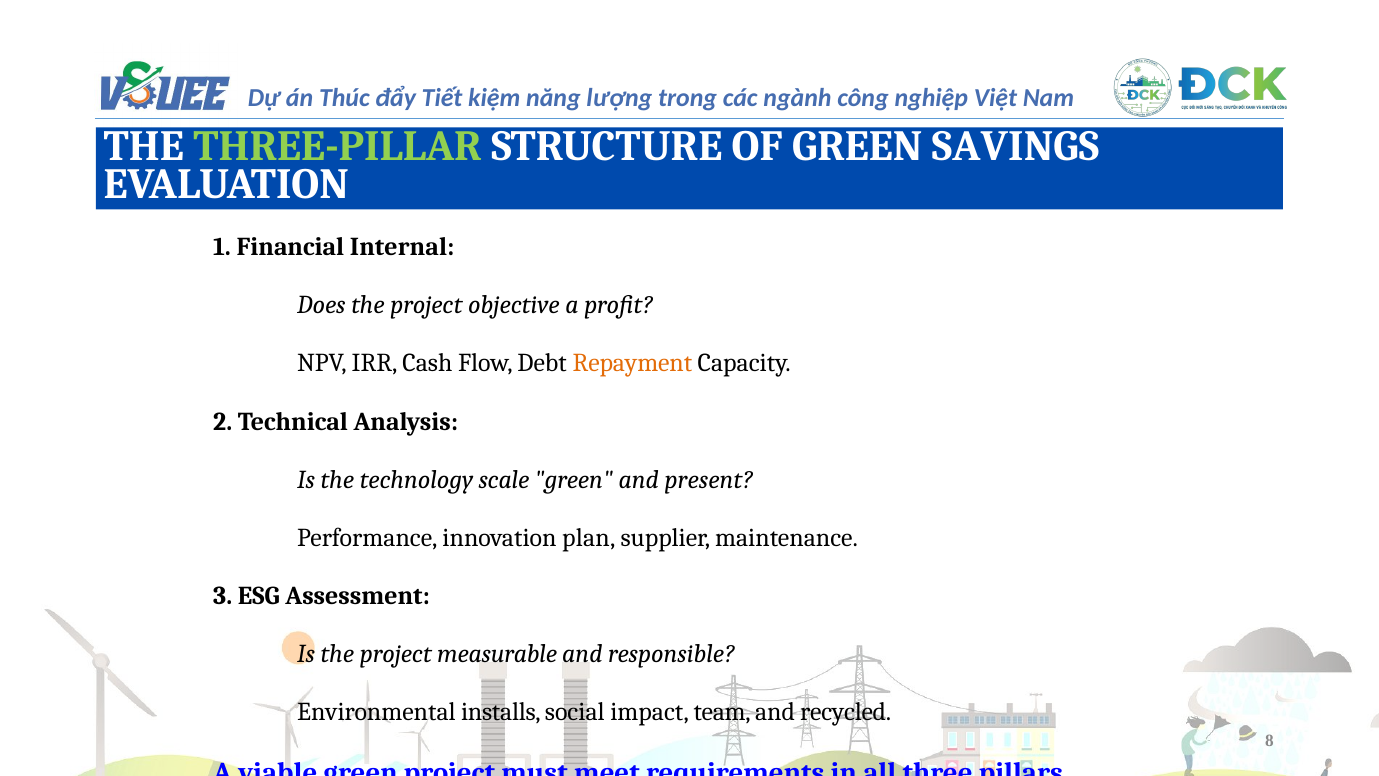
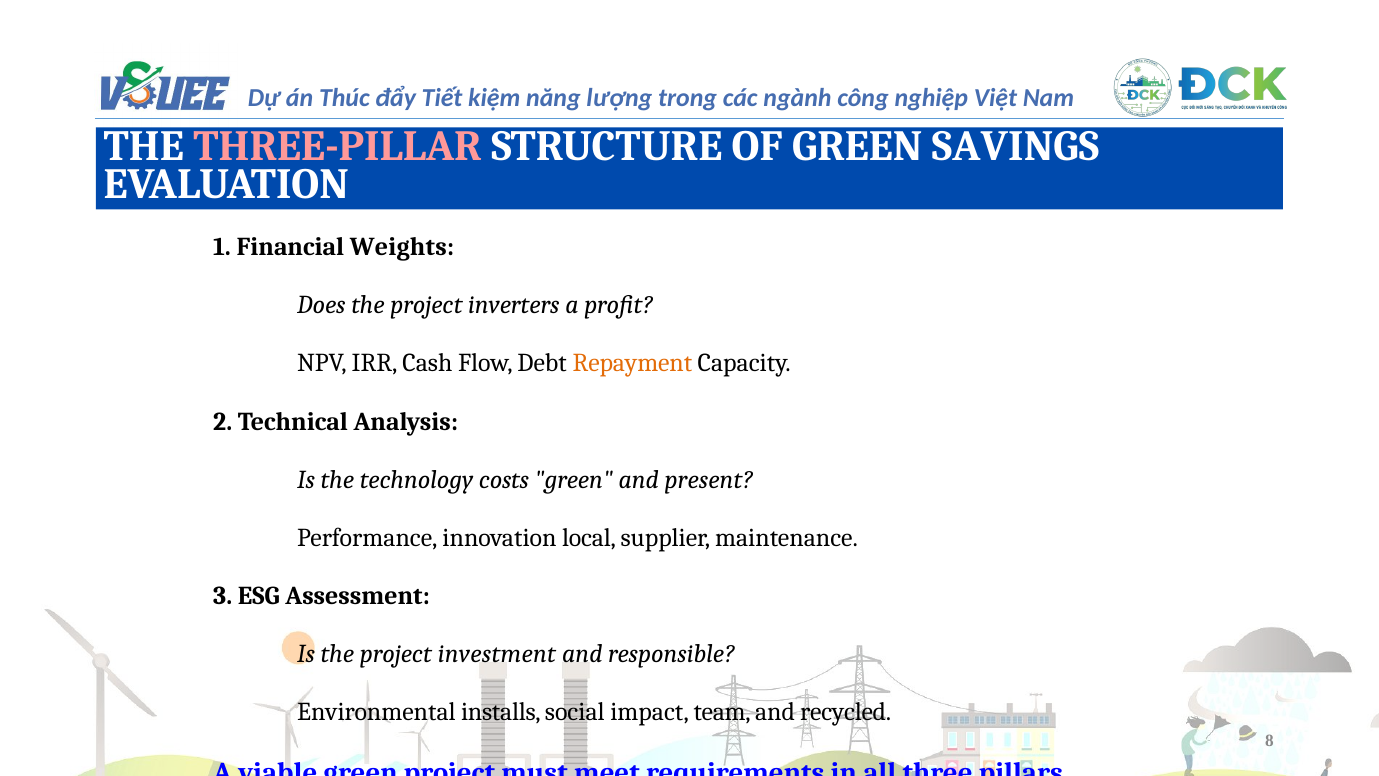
THREE-PILLAR colour: light green -> pink
Internal: Internal -> Weights
objective: objective -> inverters
scale: scale -> costs
plan: plan -> local
measurable: measurable -> investment
